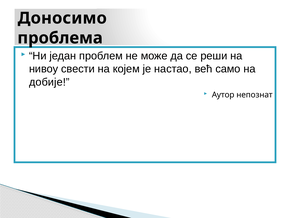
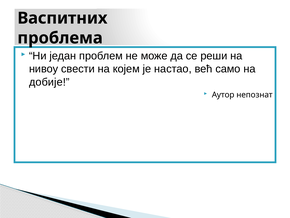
Доносимо: Доносимо -> Васпитних
